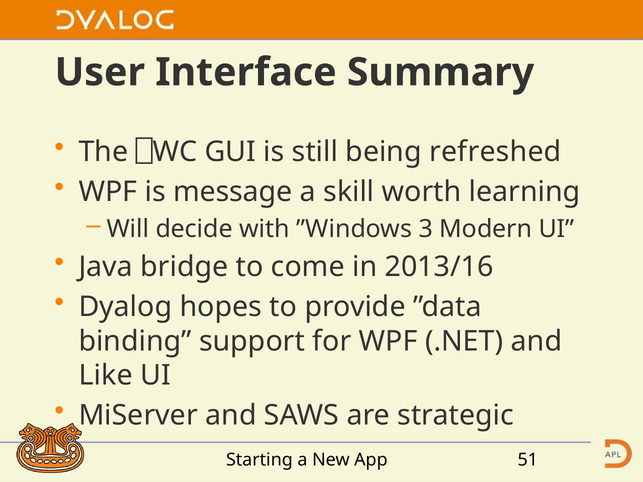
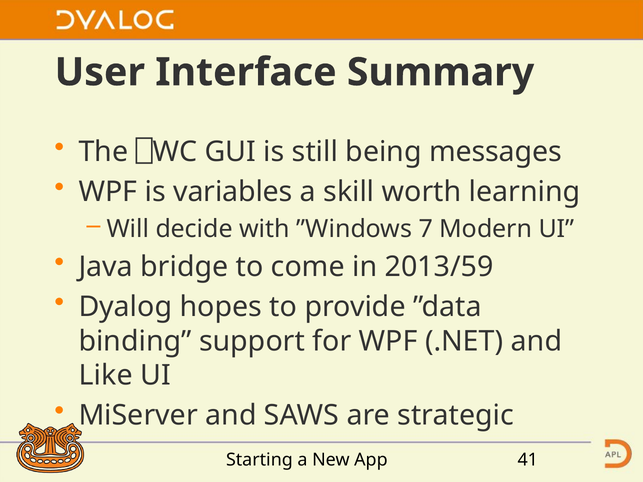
refreshed: refreshed -> messages
message: message -> variables
3: 3 -> 7
2013/16: 2013/16 -> 2013/59
51: 51 -> 41
